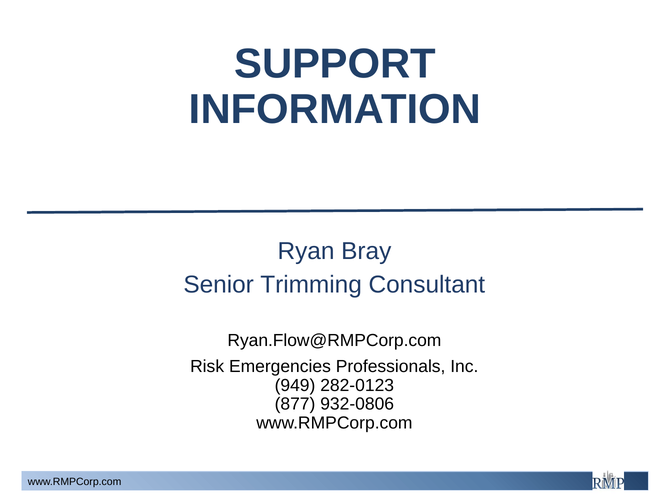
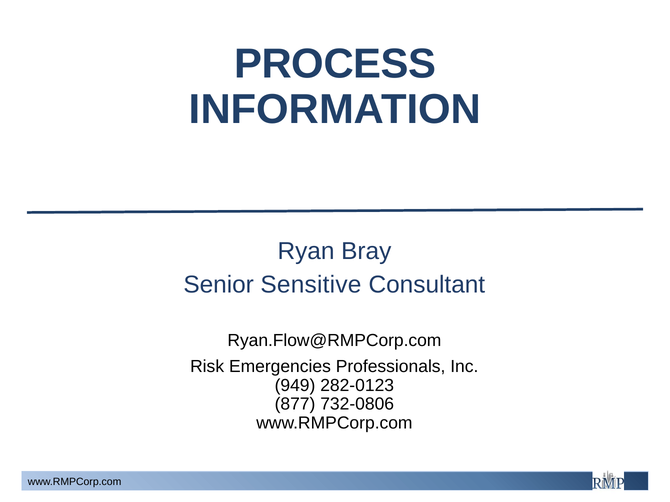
SUPPORT: SUPPORT -> PROCESS
Trimming: Trimming -> Sensitive
932-0806: 932-0806 -> 732-0806
